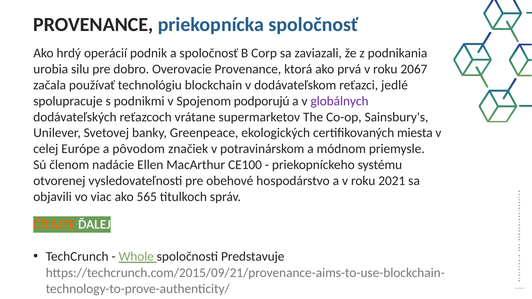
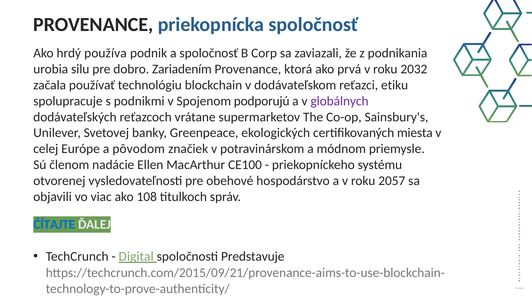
operácií: operácií -> používa
Overovacie: Overovacie -> Zariadením
2067: 2067 -> 2032
jedlé: jedlé -> etiku
2021: 2021 -> 2057
565: 565 -> 108
ČÍTAJTE colour: orange -> blue
Whole: Whole -> Digital
